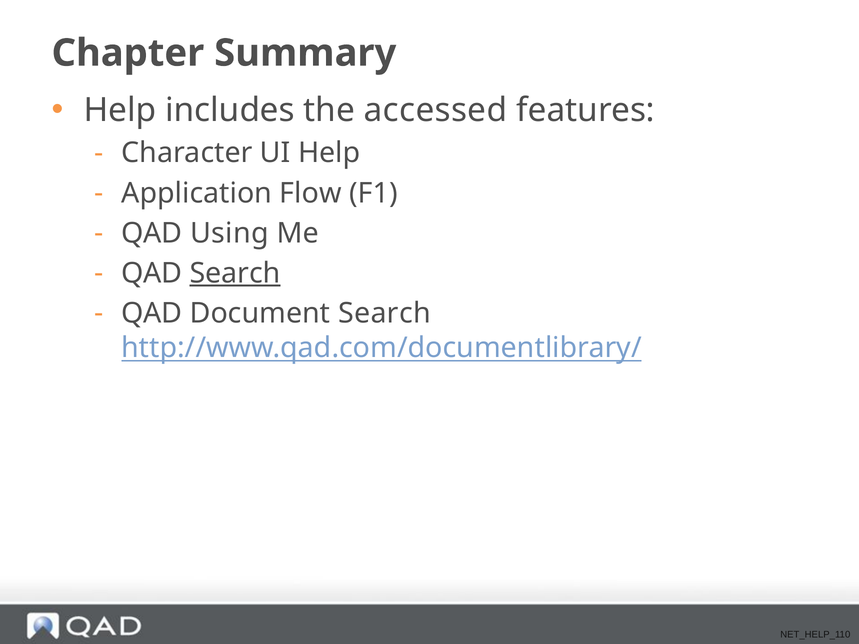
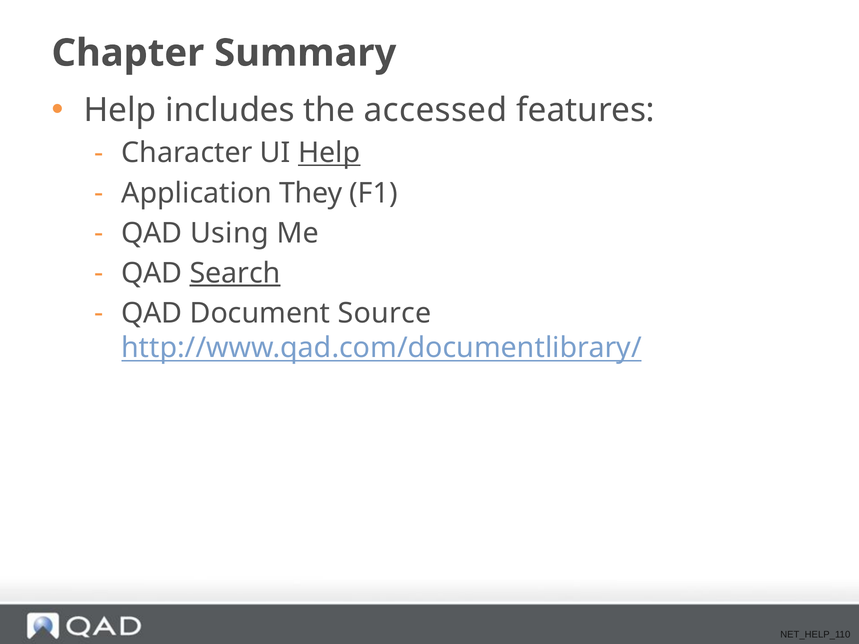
Help at (329, 153) underline: none -> present
Flow: Flow -> They
Document Search: Search -> Source
